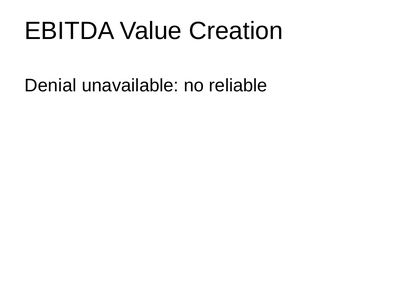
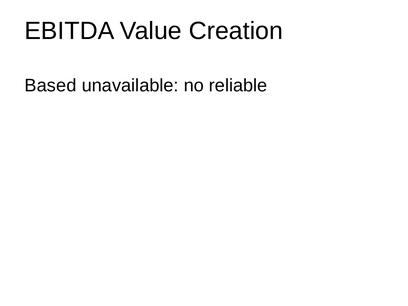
Denial: Denial -> Based
